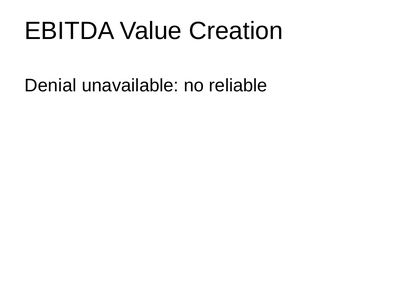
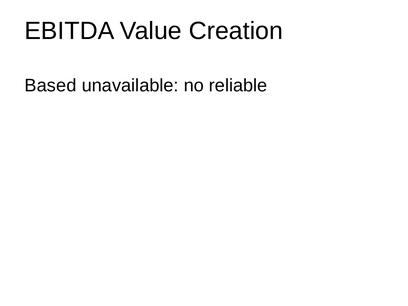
Denial: Denial -> Based
